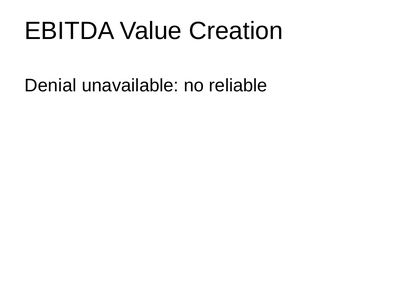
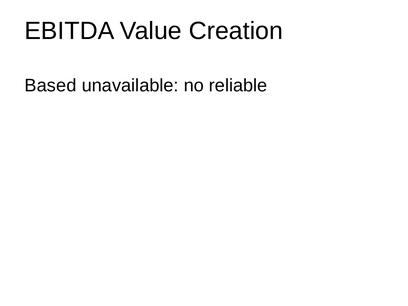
Denial: Denial -> Based
